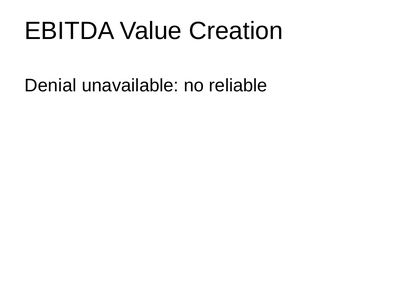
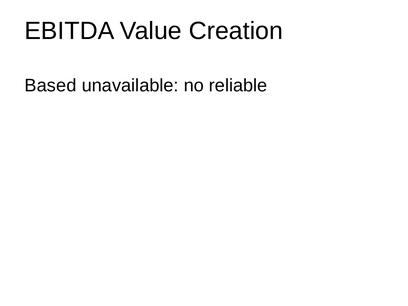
Denial: Denial -> Based
